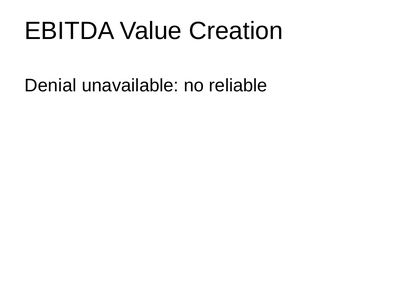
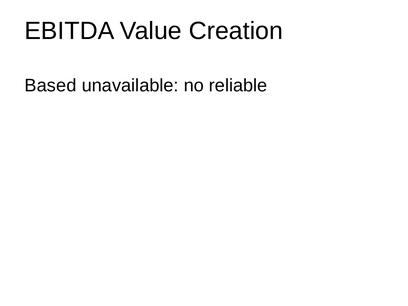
Denial: Denial -> Based
